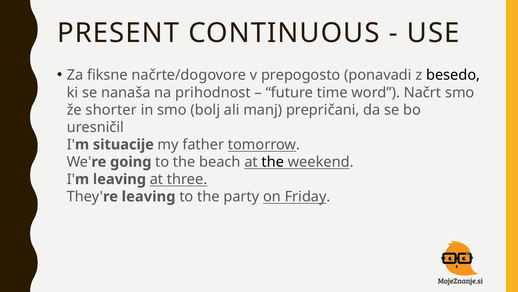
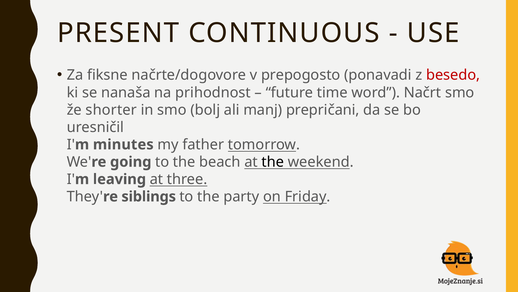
besedo colour: black -> red
situacije: situacije -> minutes
leaving at (149, 196): leaving -> siblings
